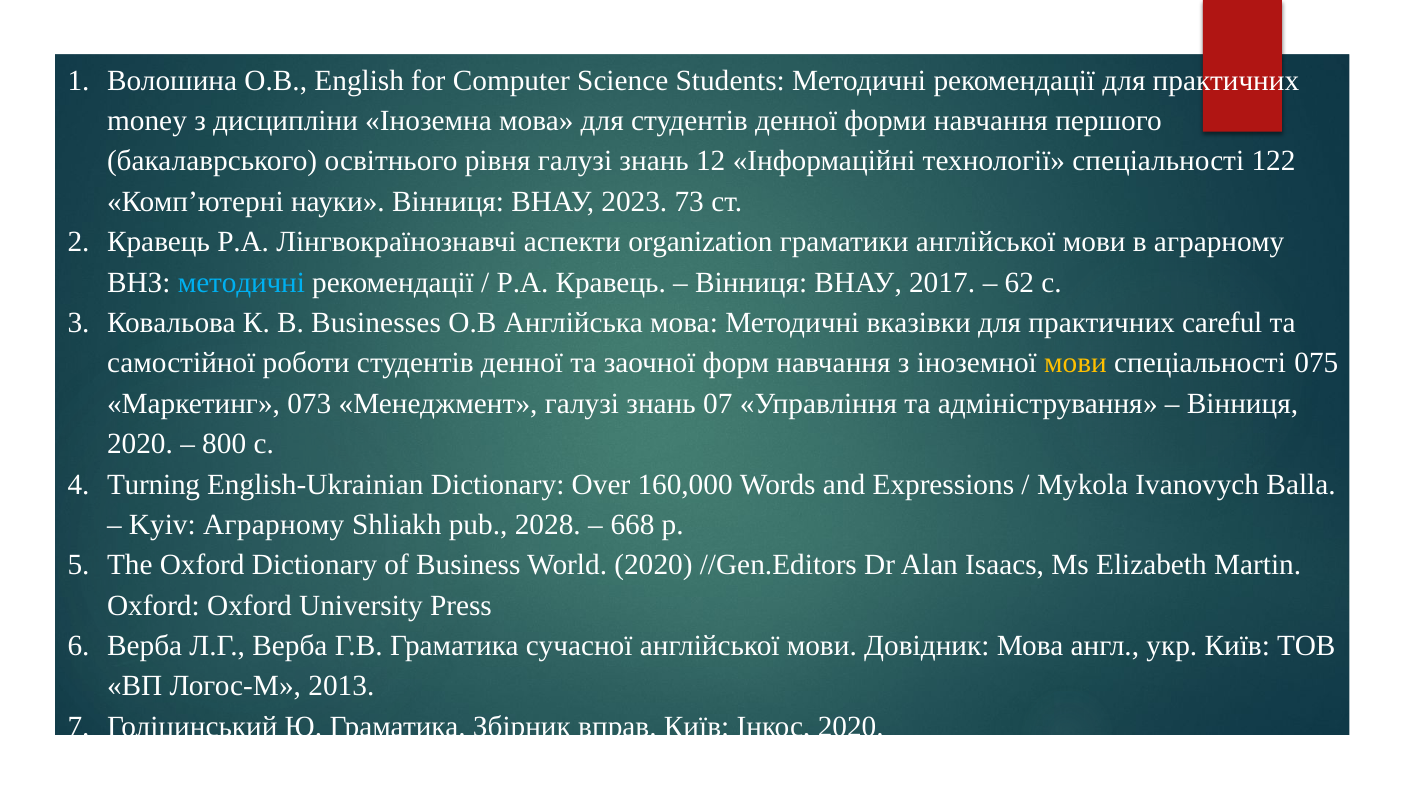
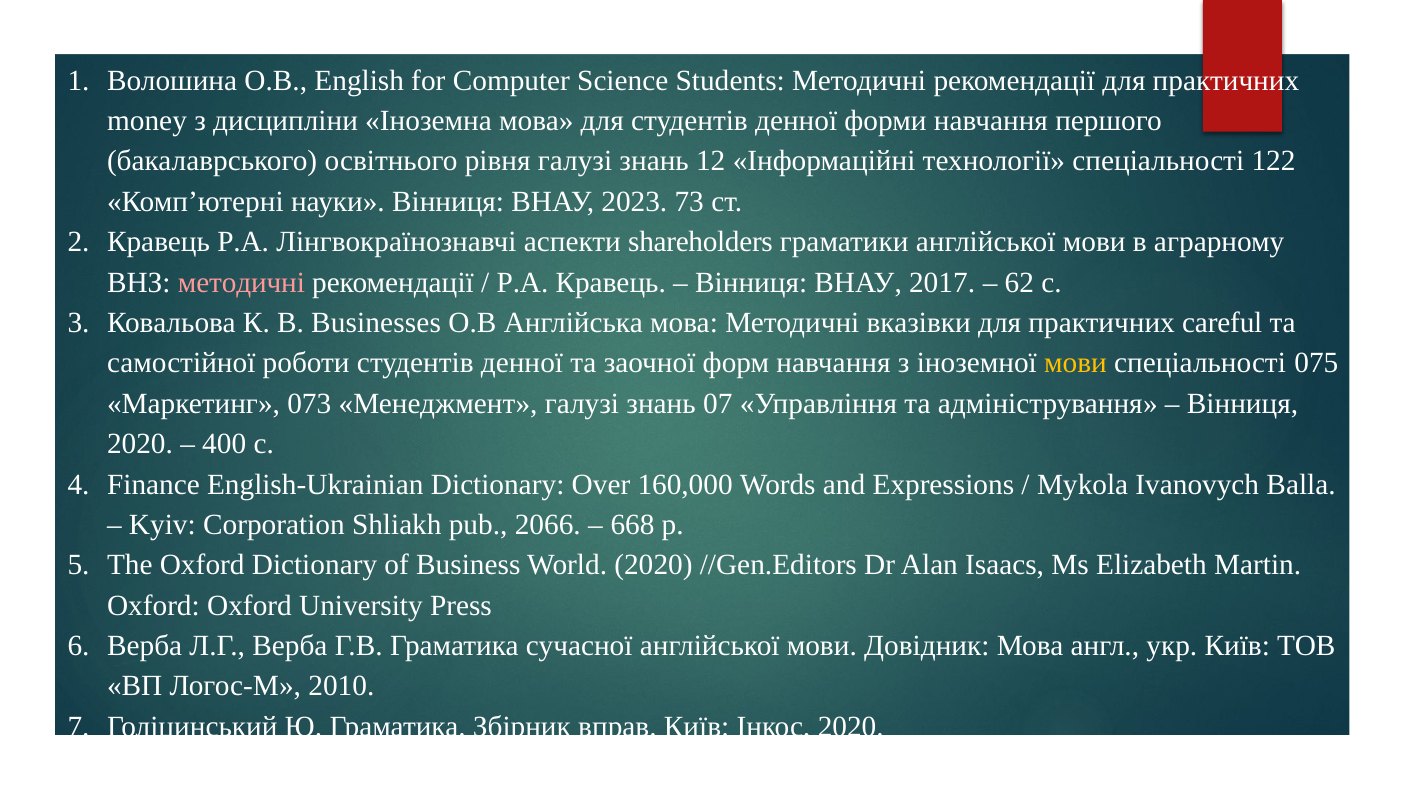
organization: organization -> shareholders
методичні at (241, 283) colour: light blue -> pink
800: 800 -> 400
Turning: Turning -> Finance
Kyiv Аграрному: Аграрному -> Corporation
2028: 2028 -> 2066
2013: 2013 -> 2010
